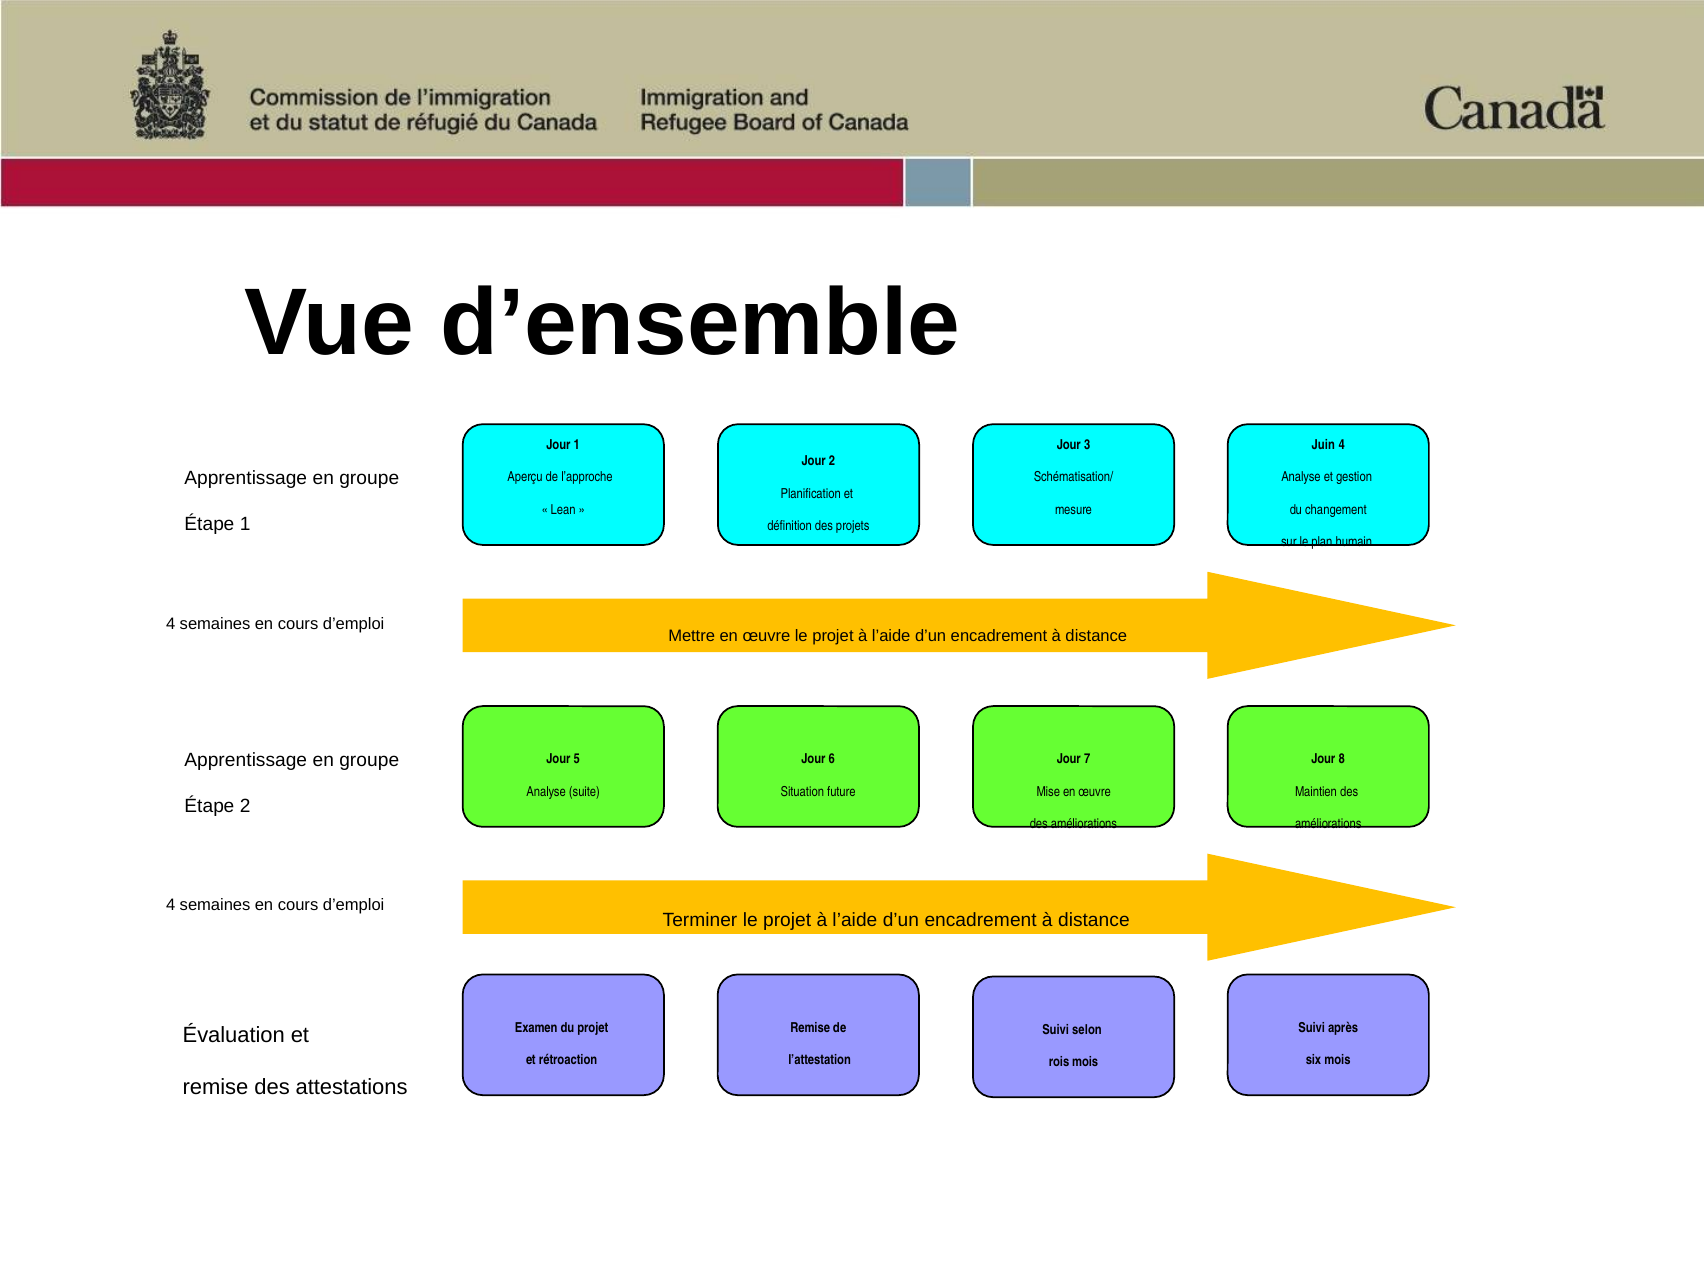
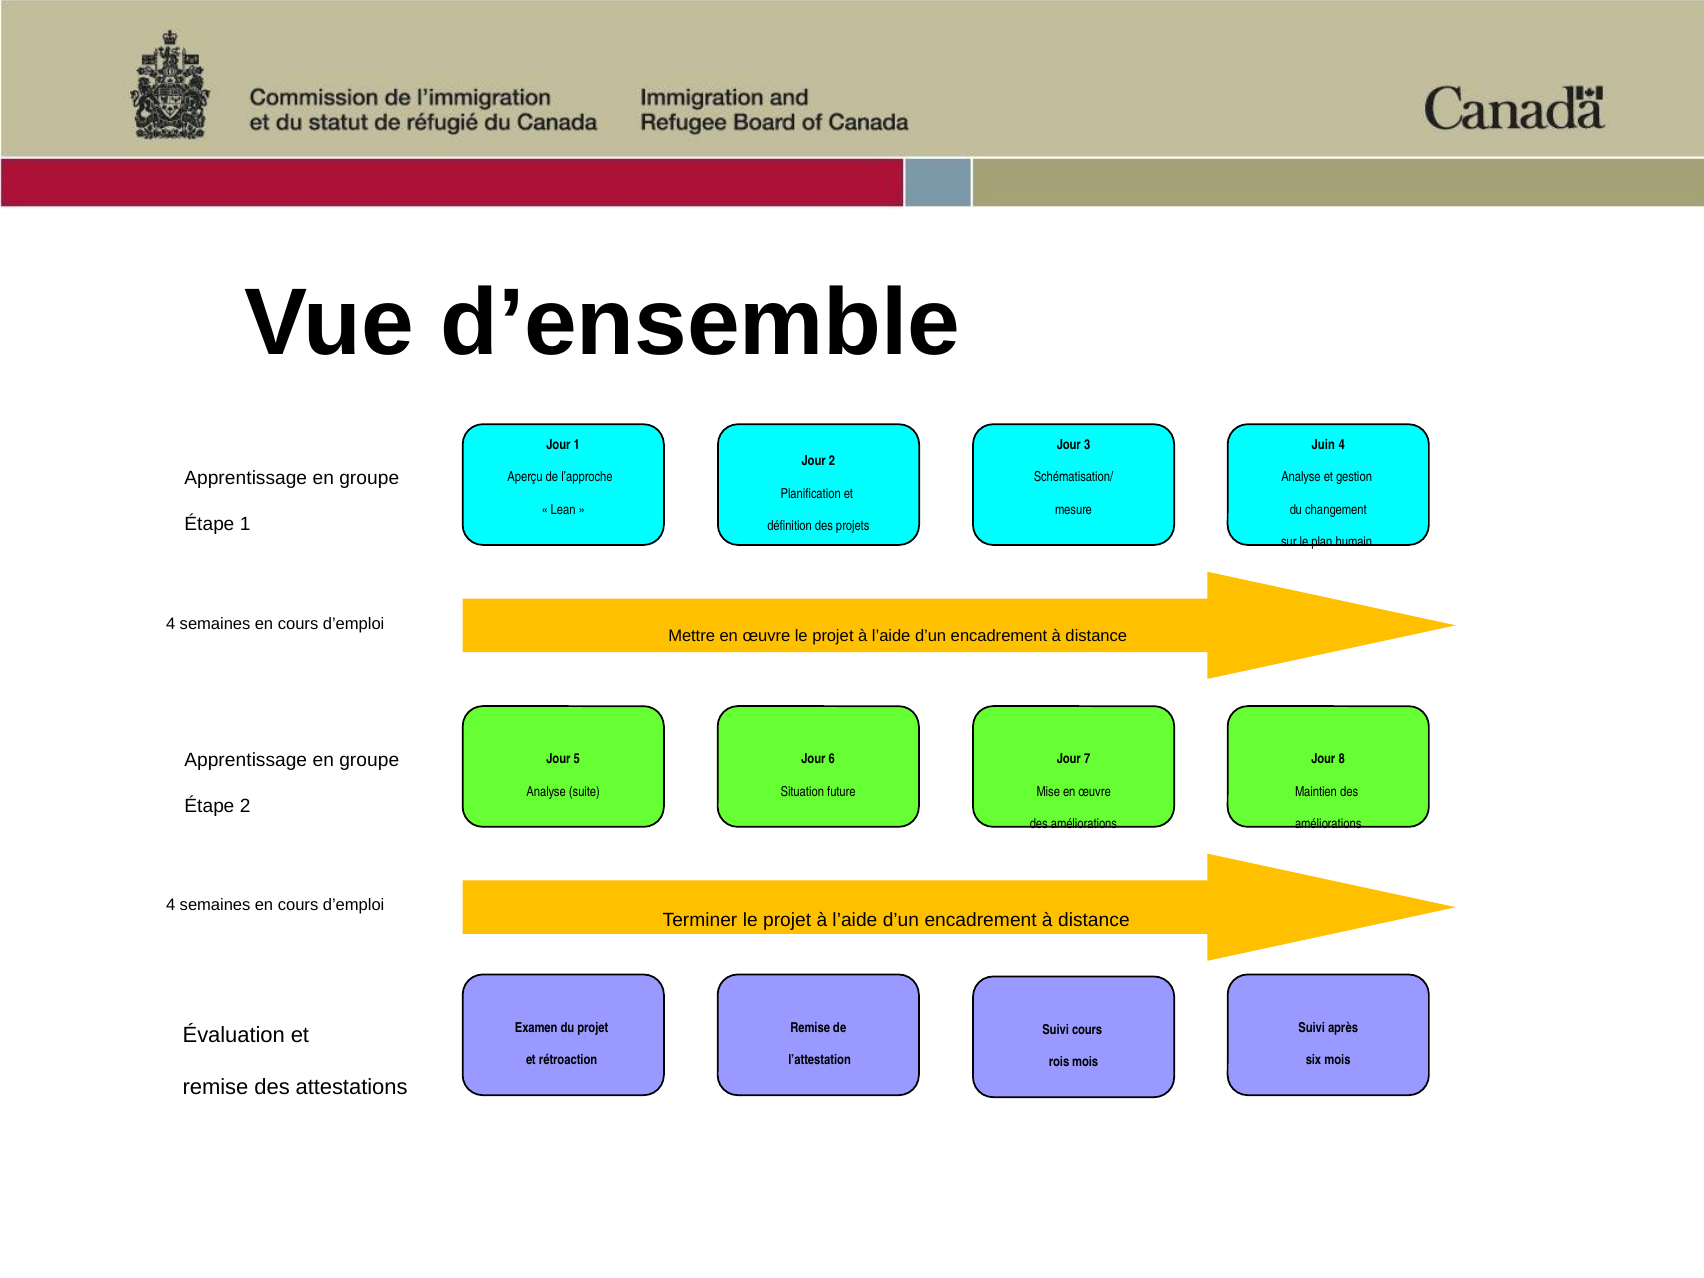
Suivi selon: selon -> cours
